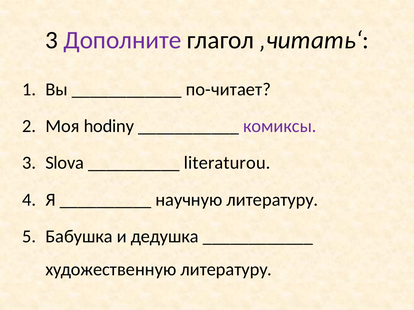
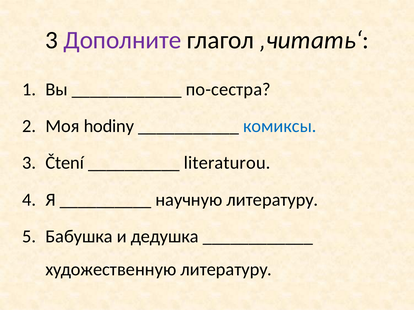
по-читает: по-читает -> по-сестра
комиксы colour: purple -> blue
Slova: Slova -> Čtení
